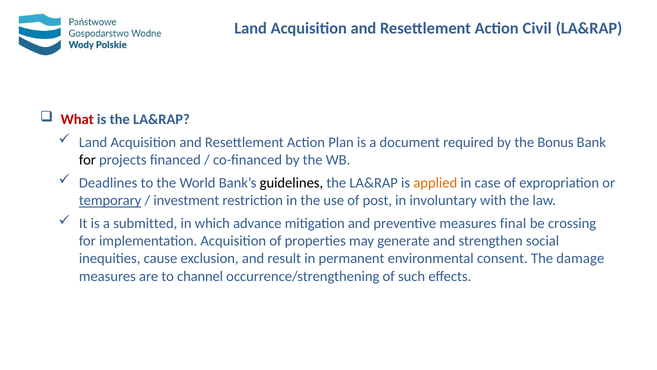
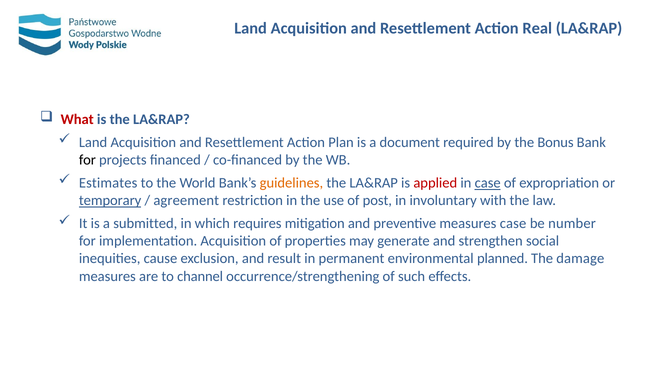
Civil: Civil -> Real
Deadlines: Deadlines -> Estimates
guidelines colour: black -> orange
applied colour: orange -> red
case at (488, 183) underline: none -> present
investment: investment -> agreement
advance: advance -> requires
measures final: final -> case
crossing: crossing -> number
consent: consent -> planned
